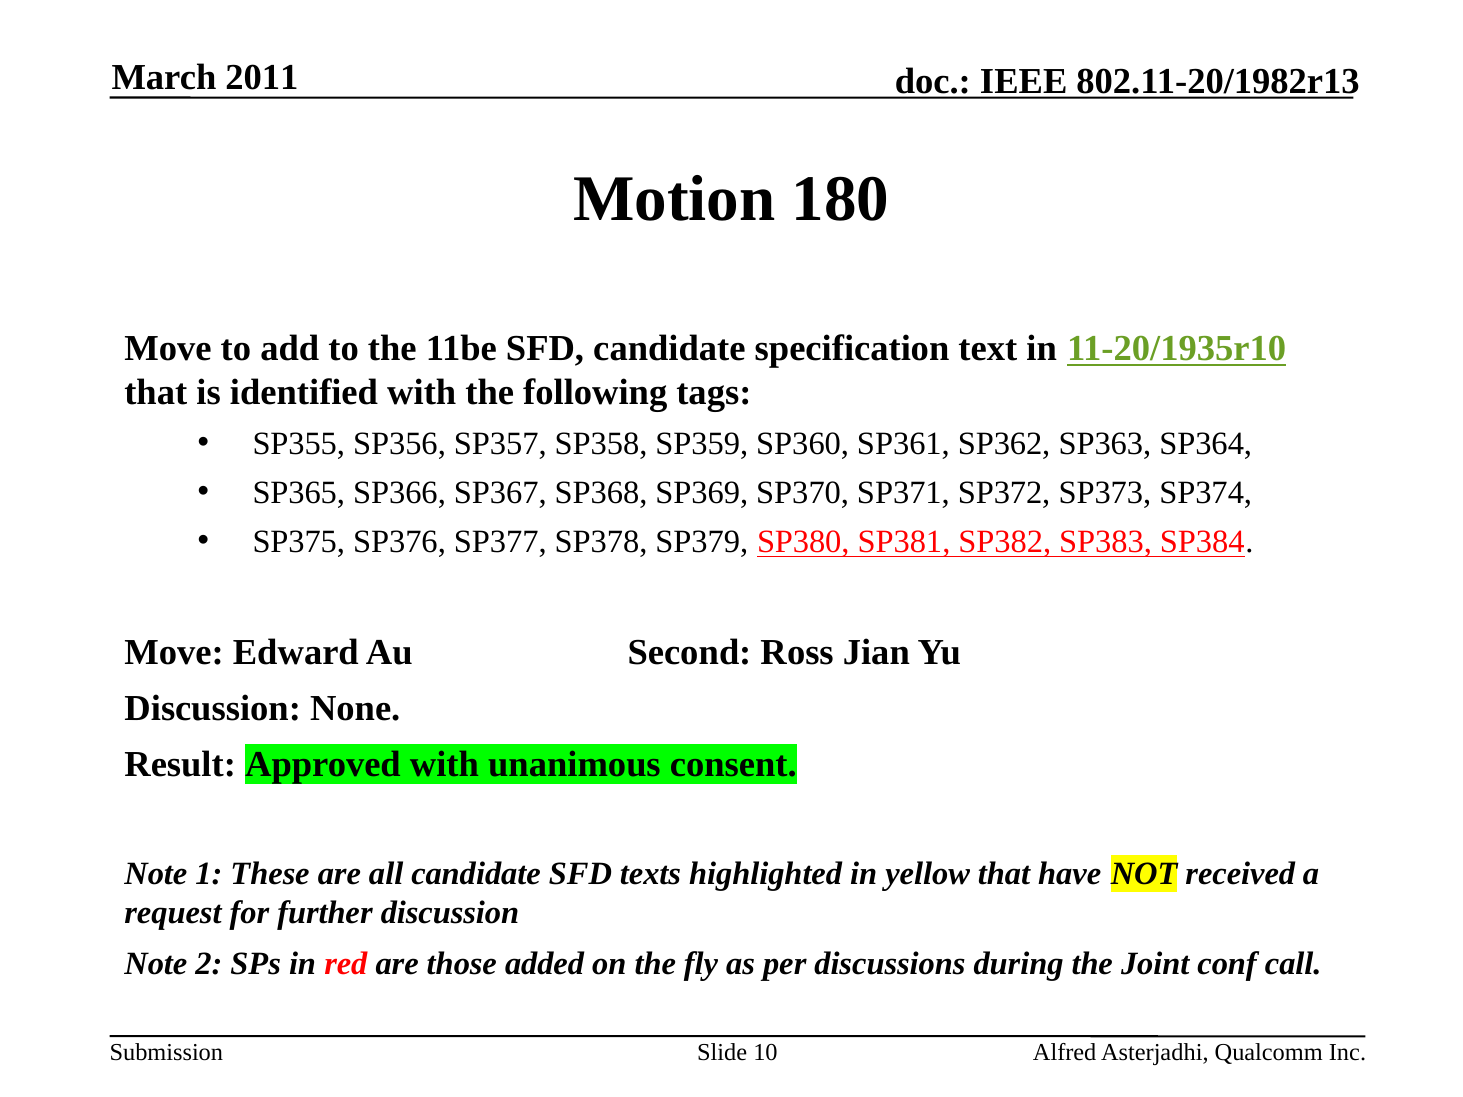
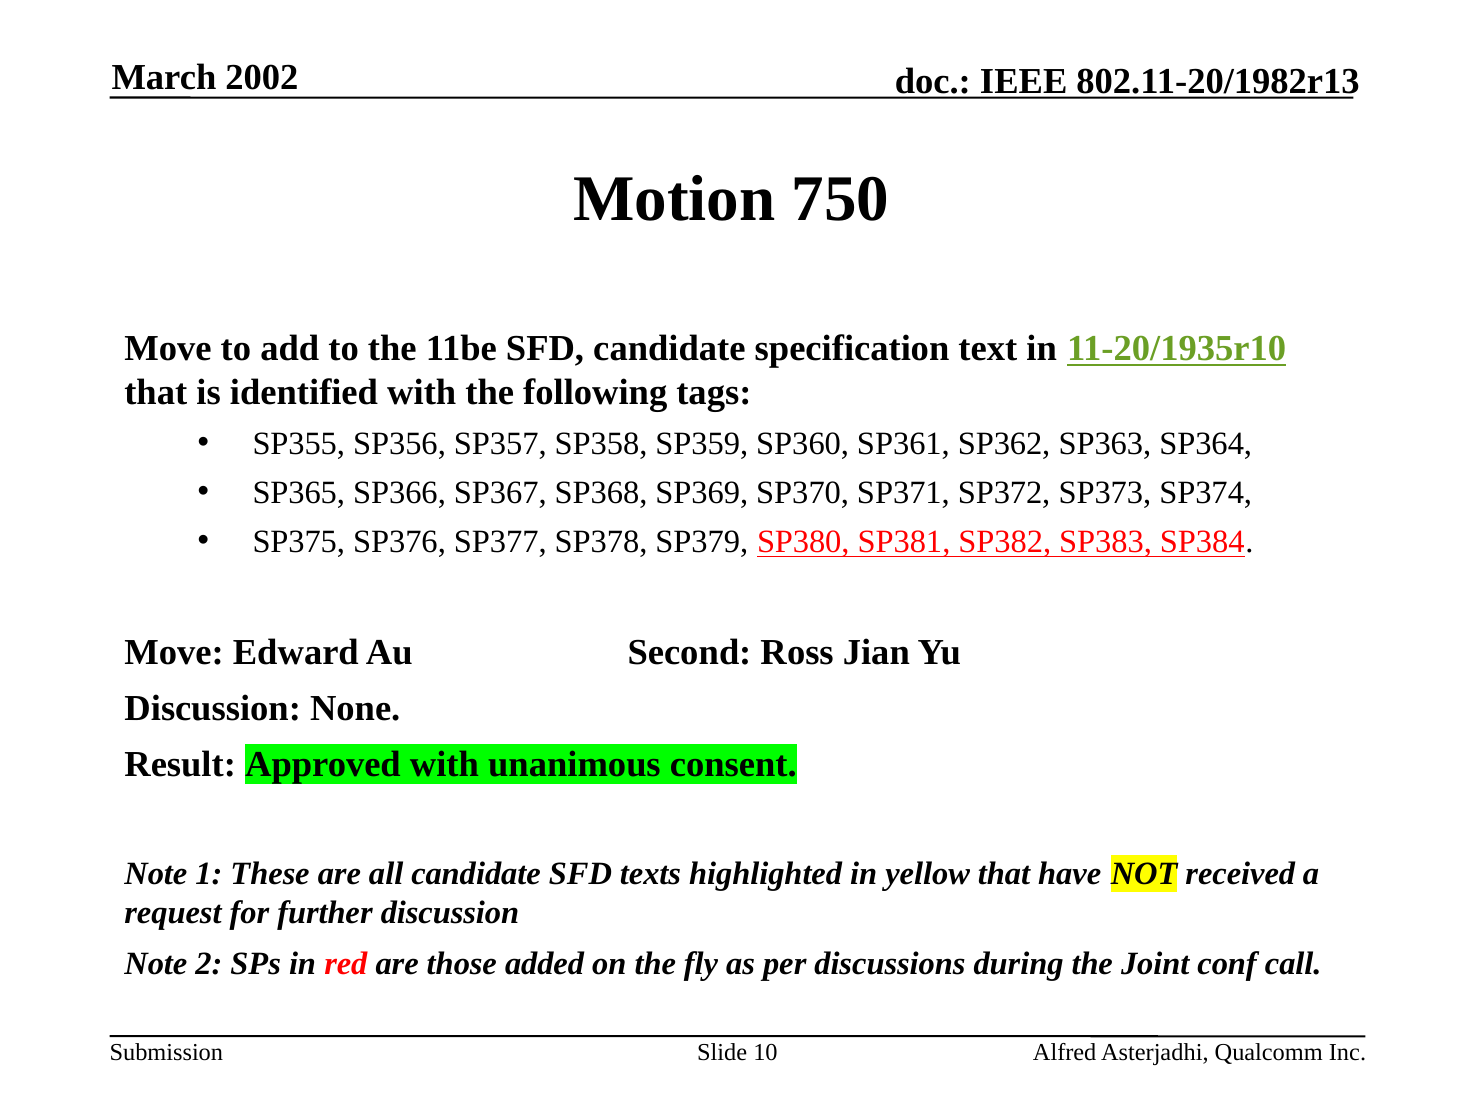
2011: 2011 -> 2002
180: 180 -> 750
